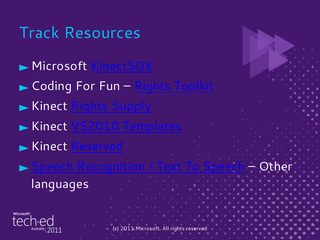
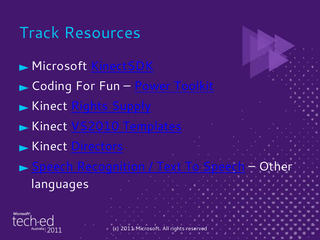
Rights at (152, 86): Rights -> Power
Reserved at (97, 146): Reserved -> Directors
